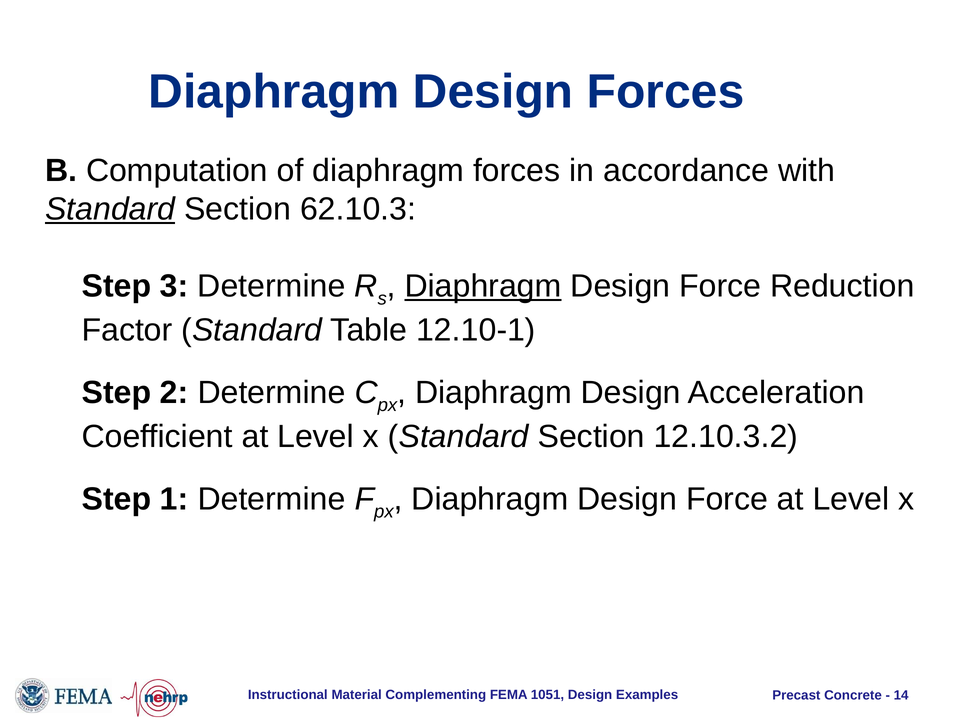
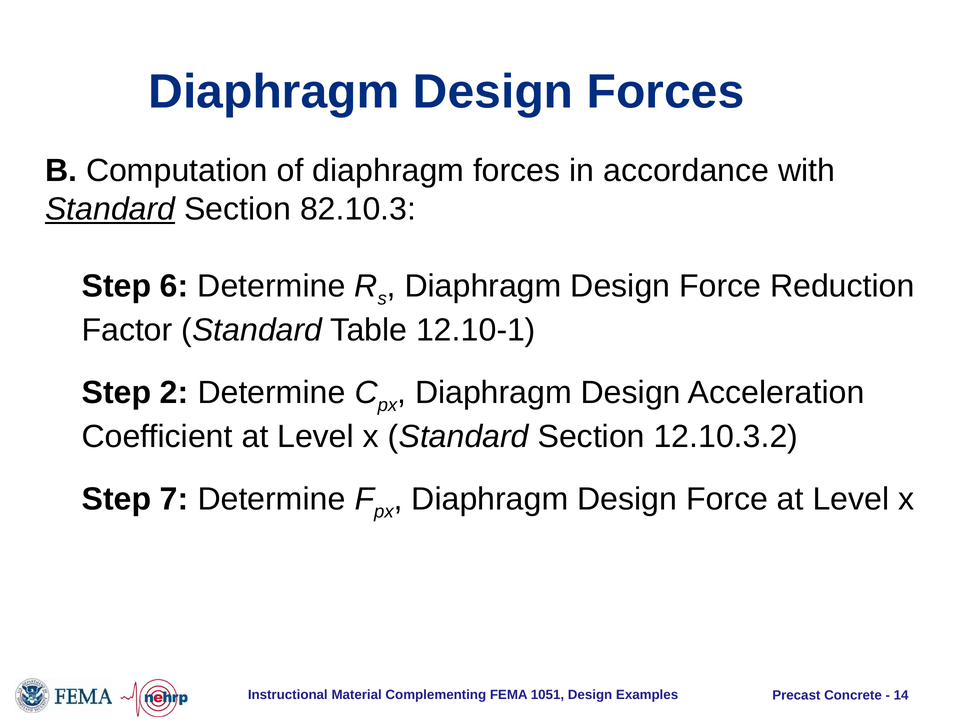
62.10.3: 62.10.3 -> 82.10.3
3: 3 -> 6
Diaphragm at (483, 286) underline: present -> none
1: 1 -> 7
